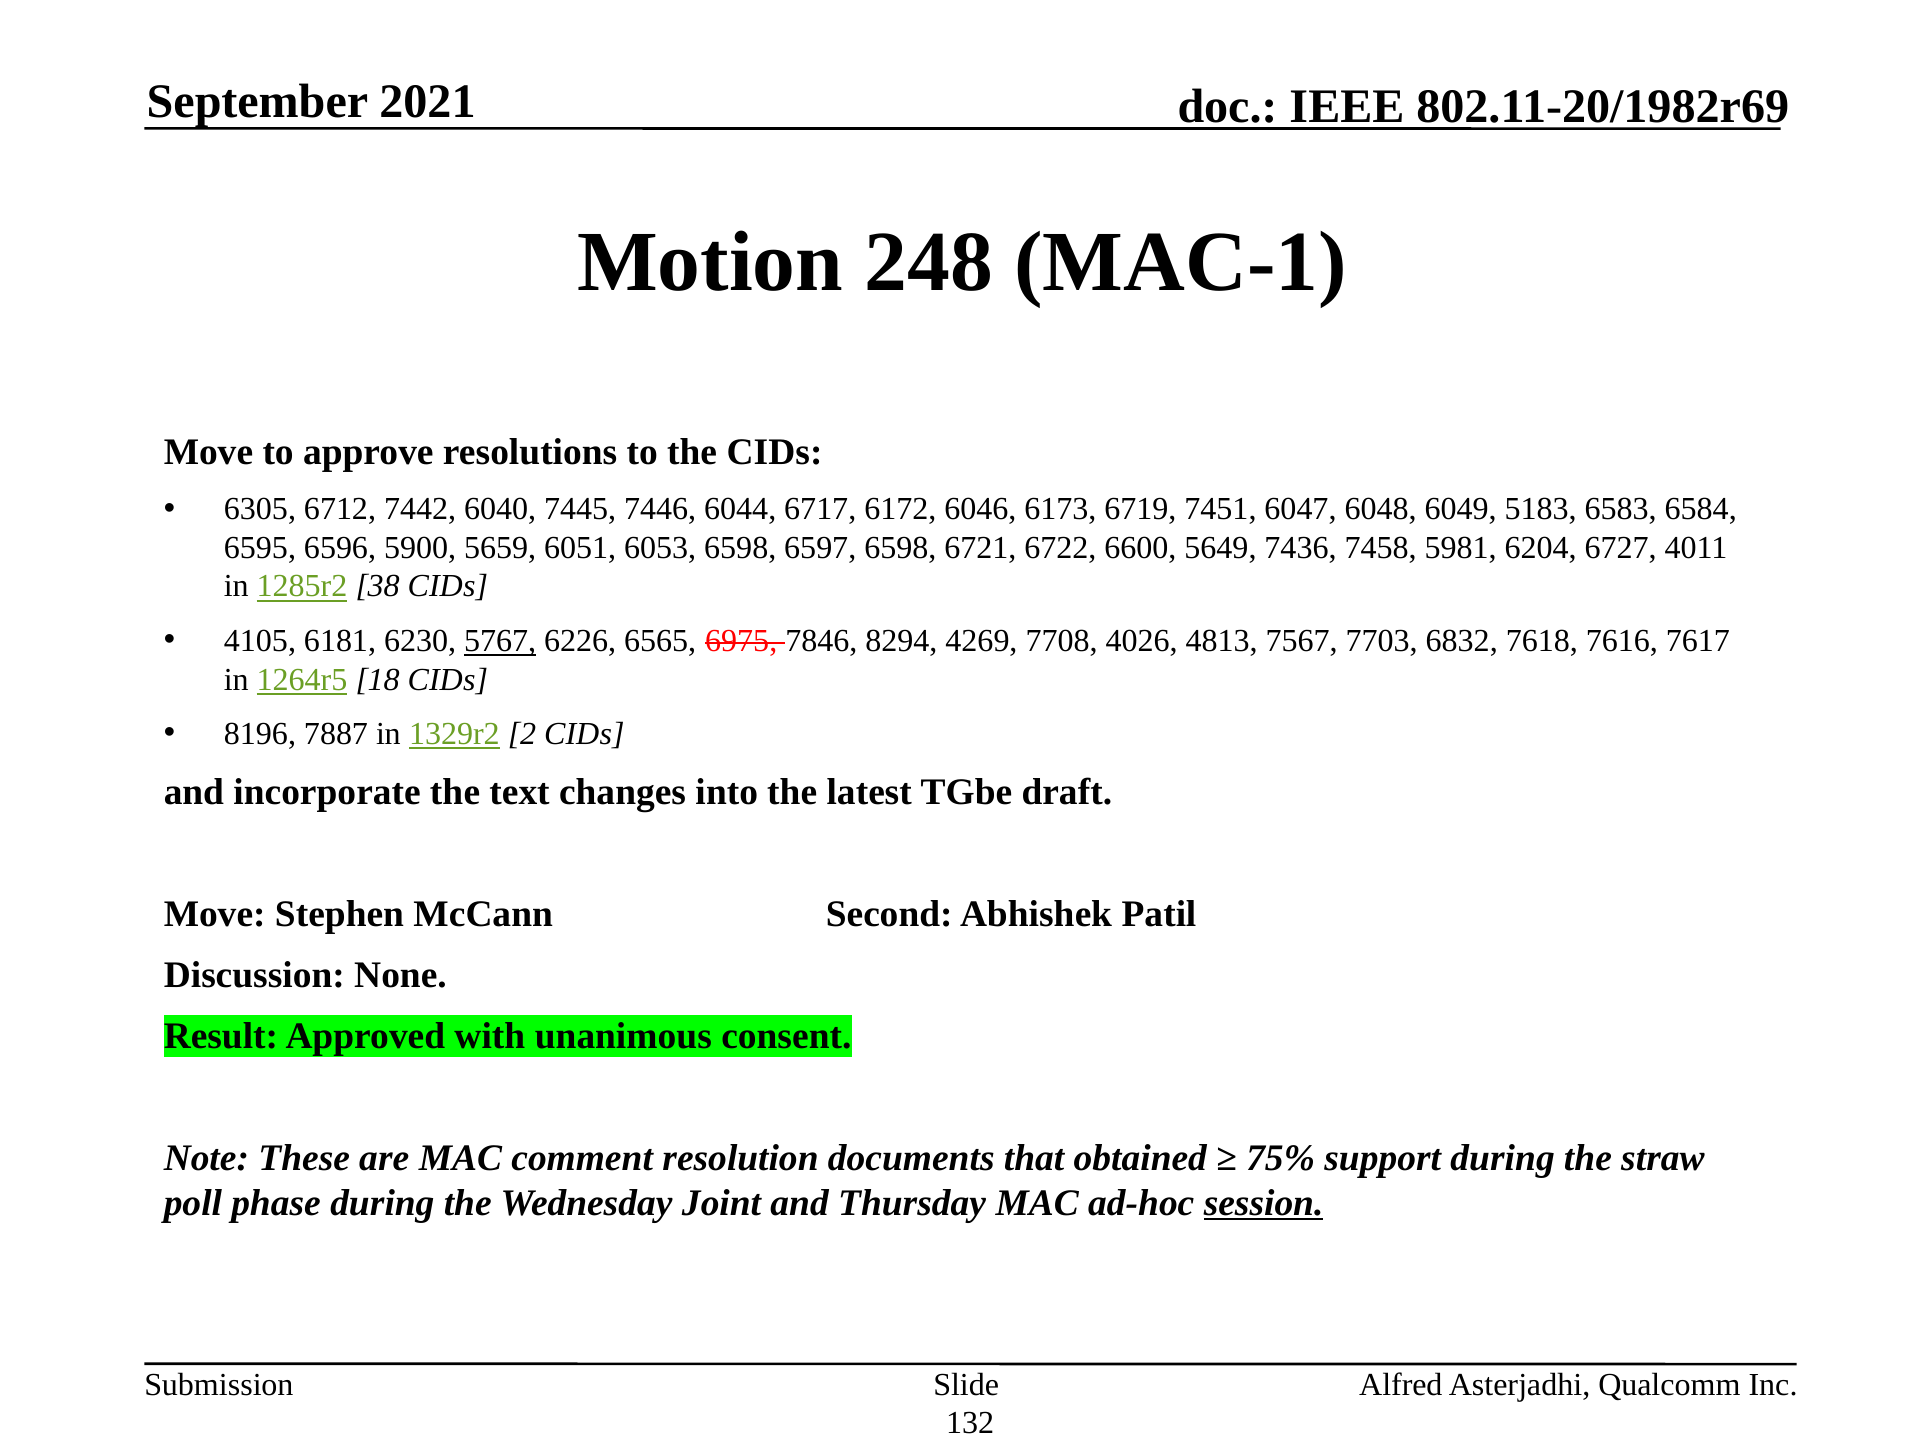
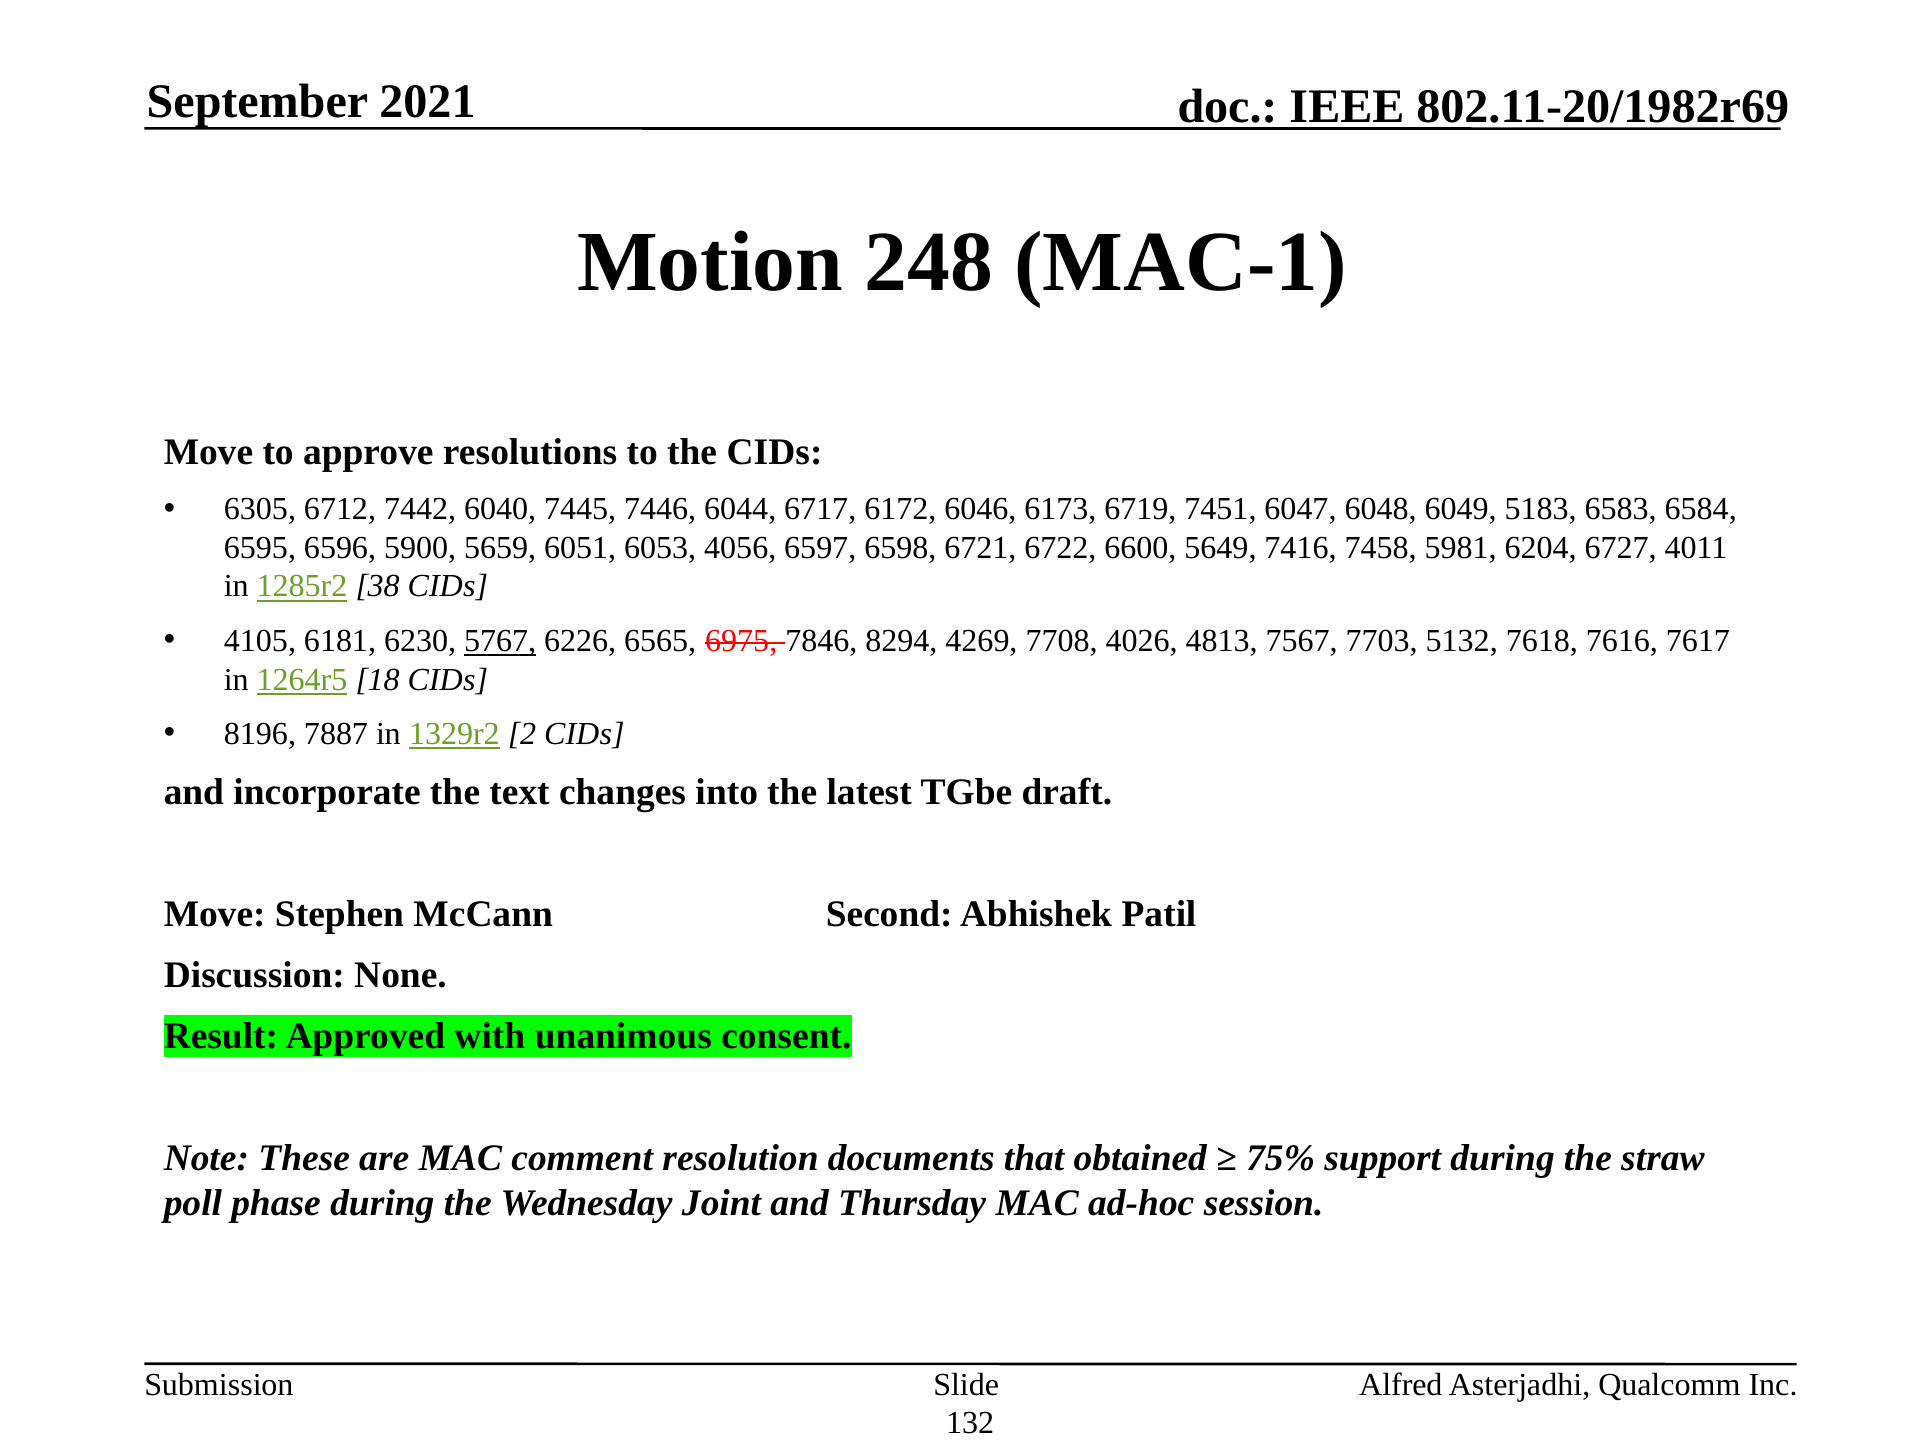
6053 6598: 6598 -> 4056
7436: 7436 -> 7416
6832: 6832 -> 5132
session underline: present -> none
